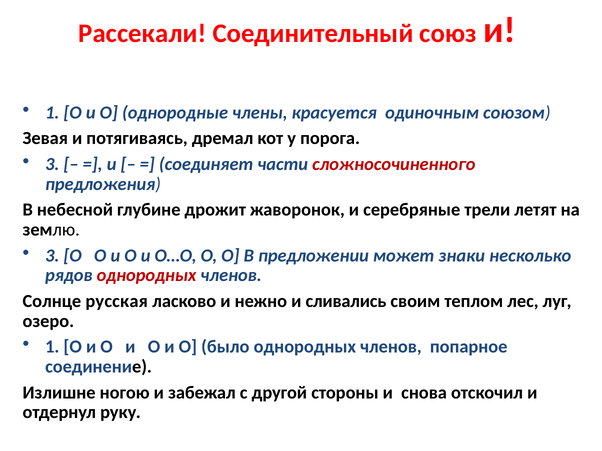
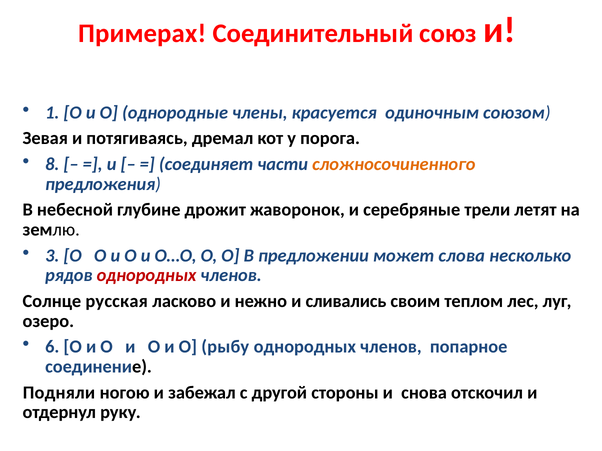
Рассекали: Рассекали -> Примерах
3 at (52, 164): 3 -> 8
сложносочиненного colour: red -> orange
знаки: знаки -> слова
1 at (52, 347): 1 -> 6
было: было -> рыбу
Излишне: Излишне -> Подняли
